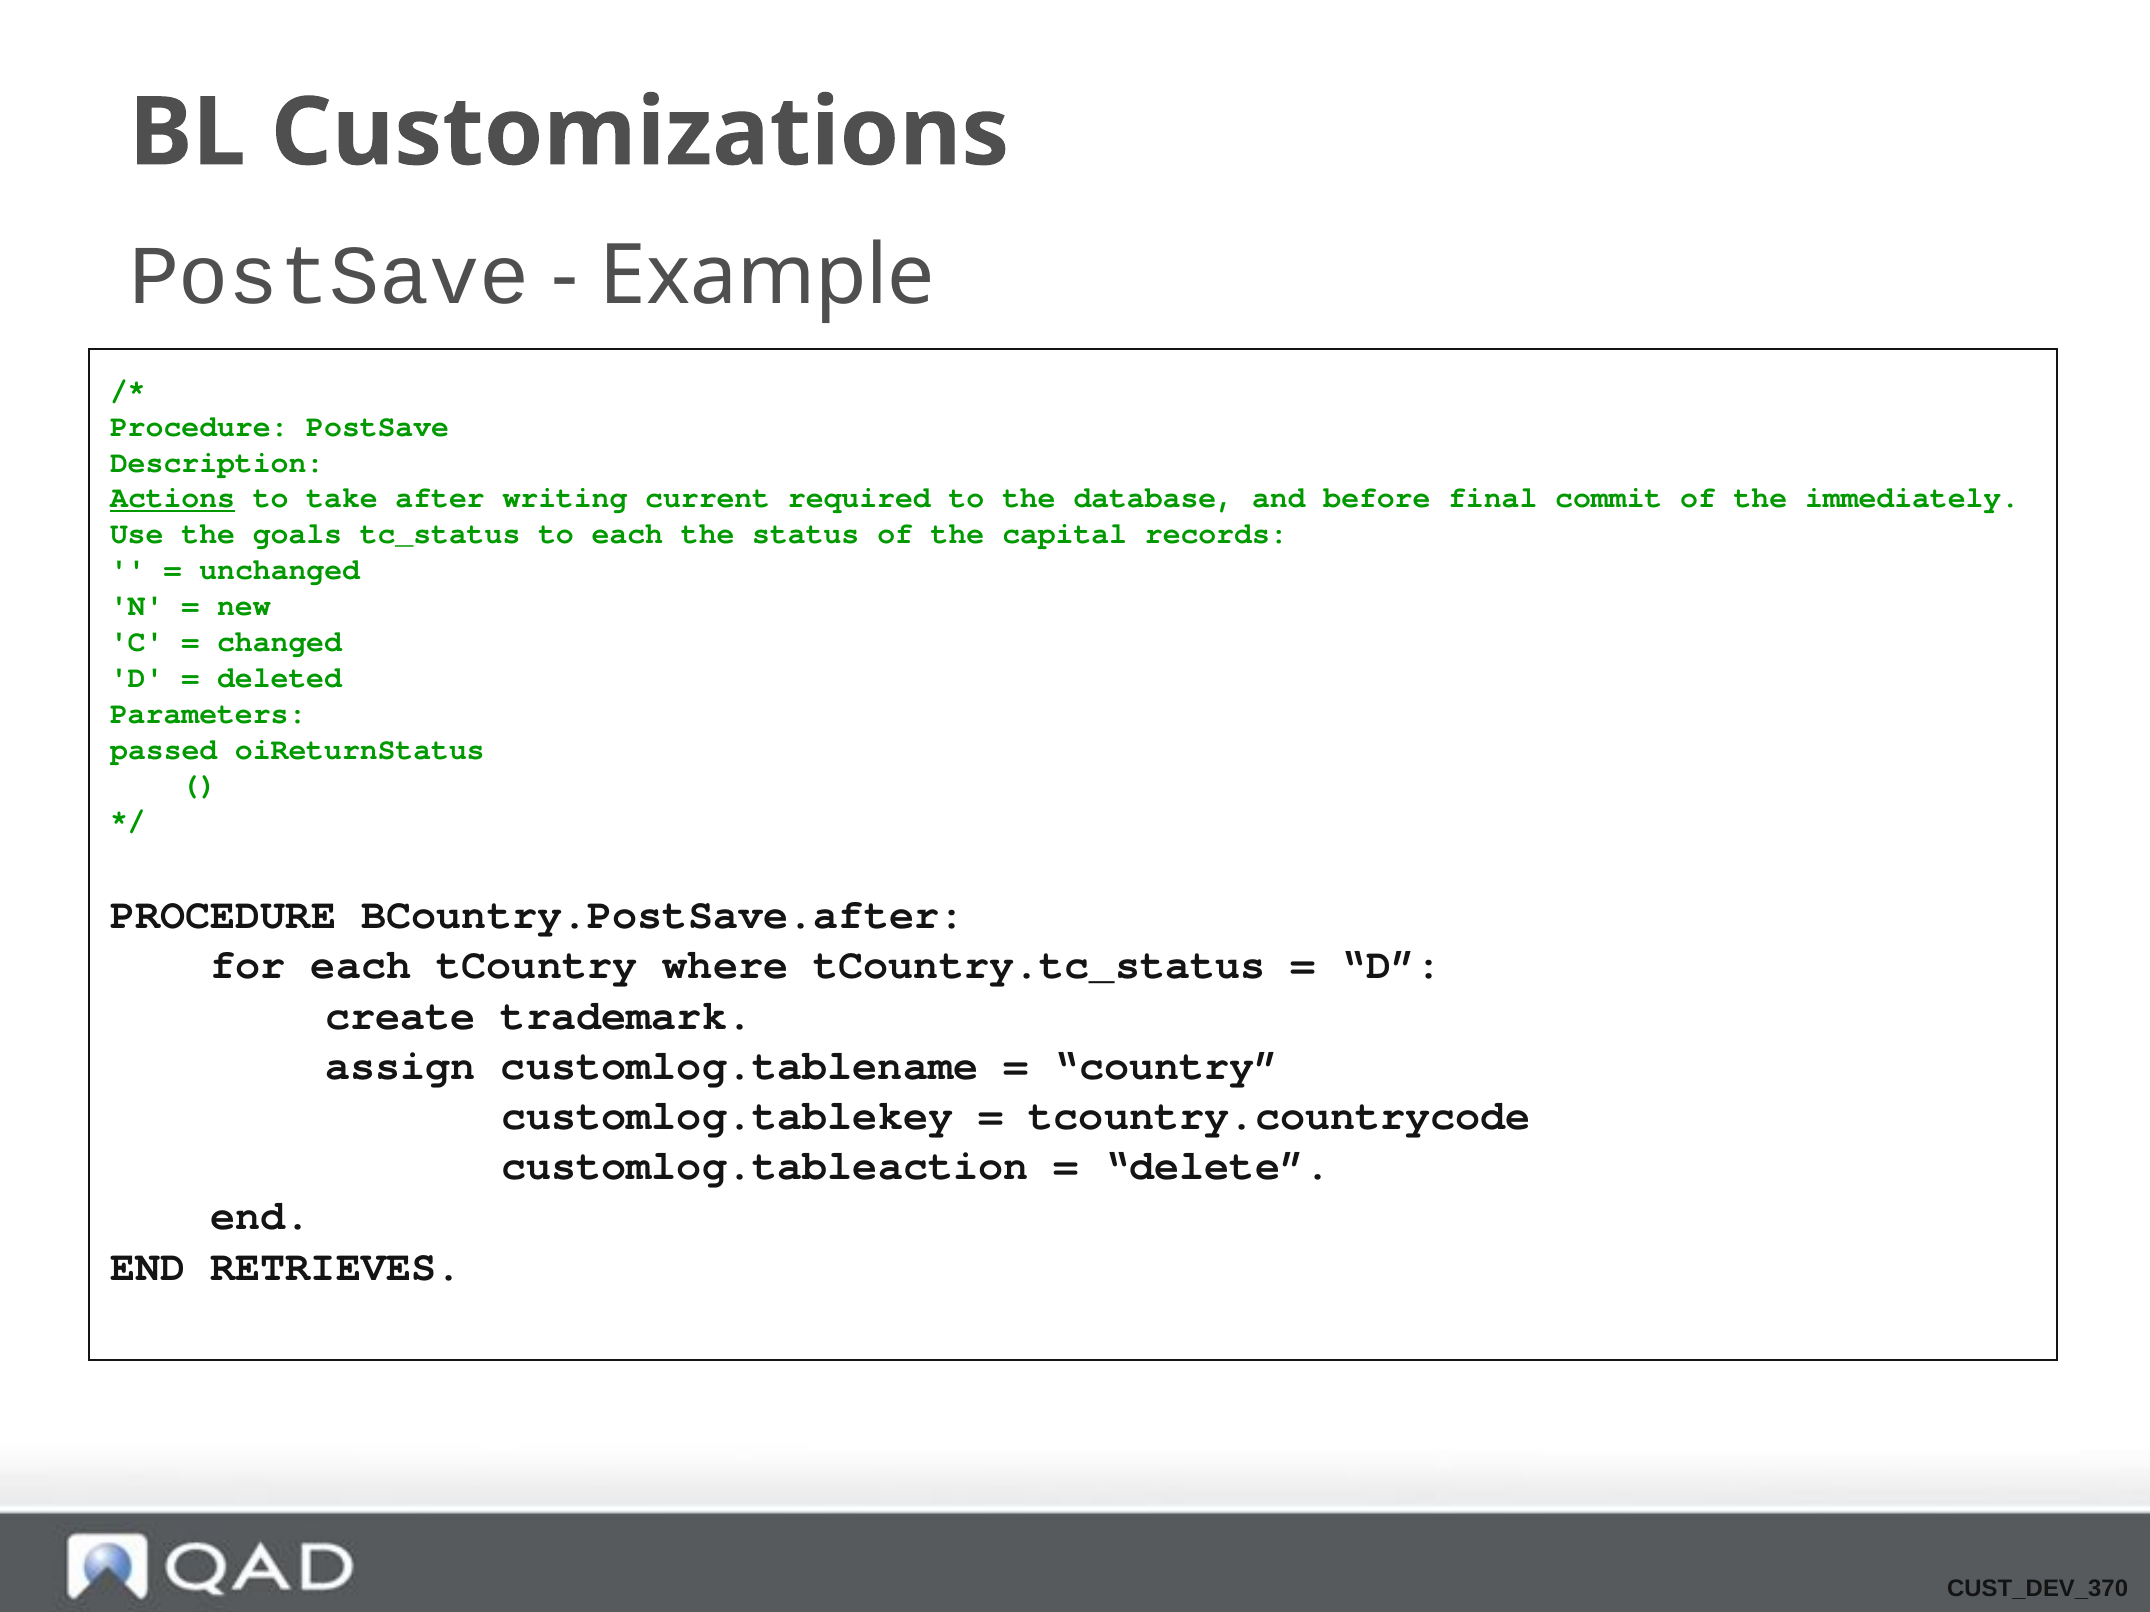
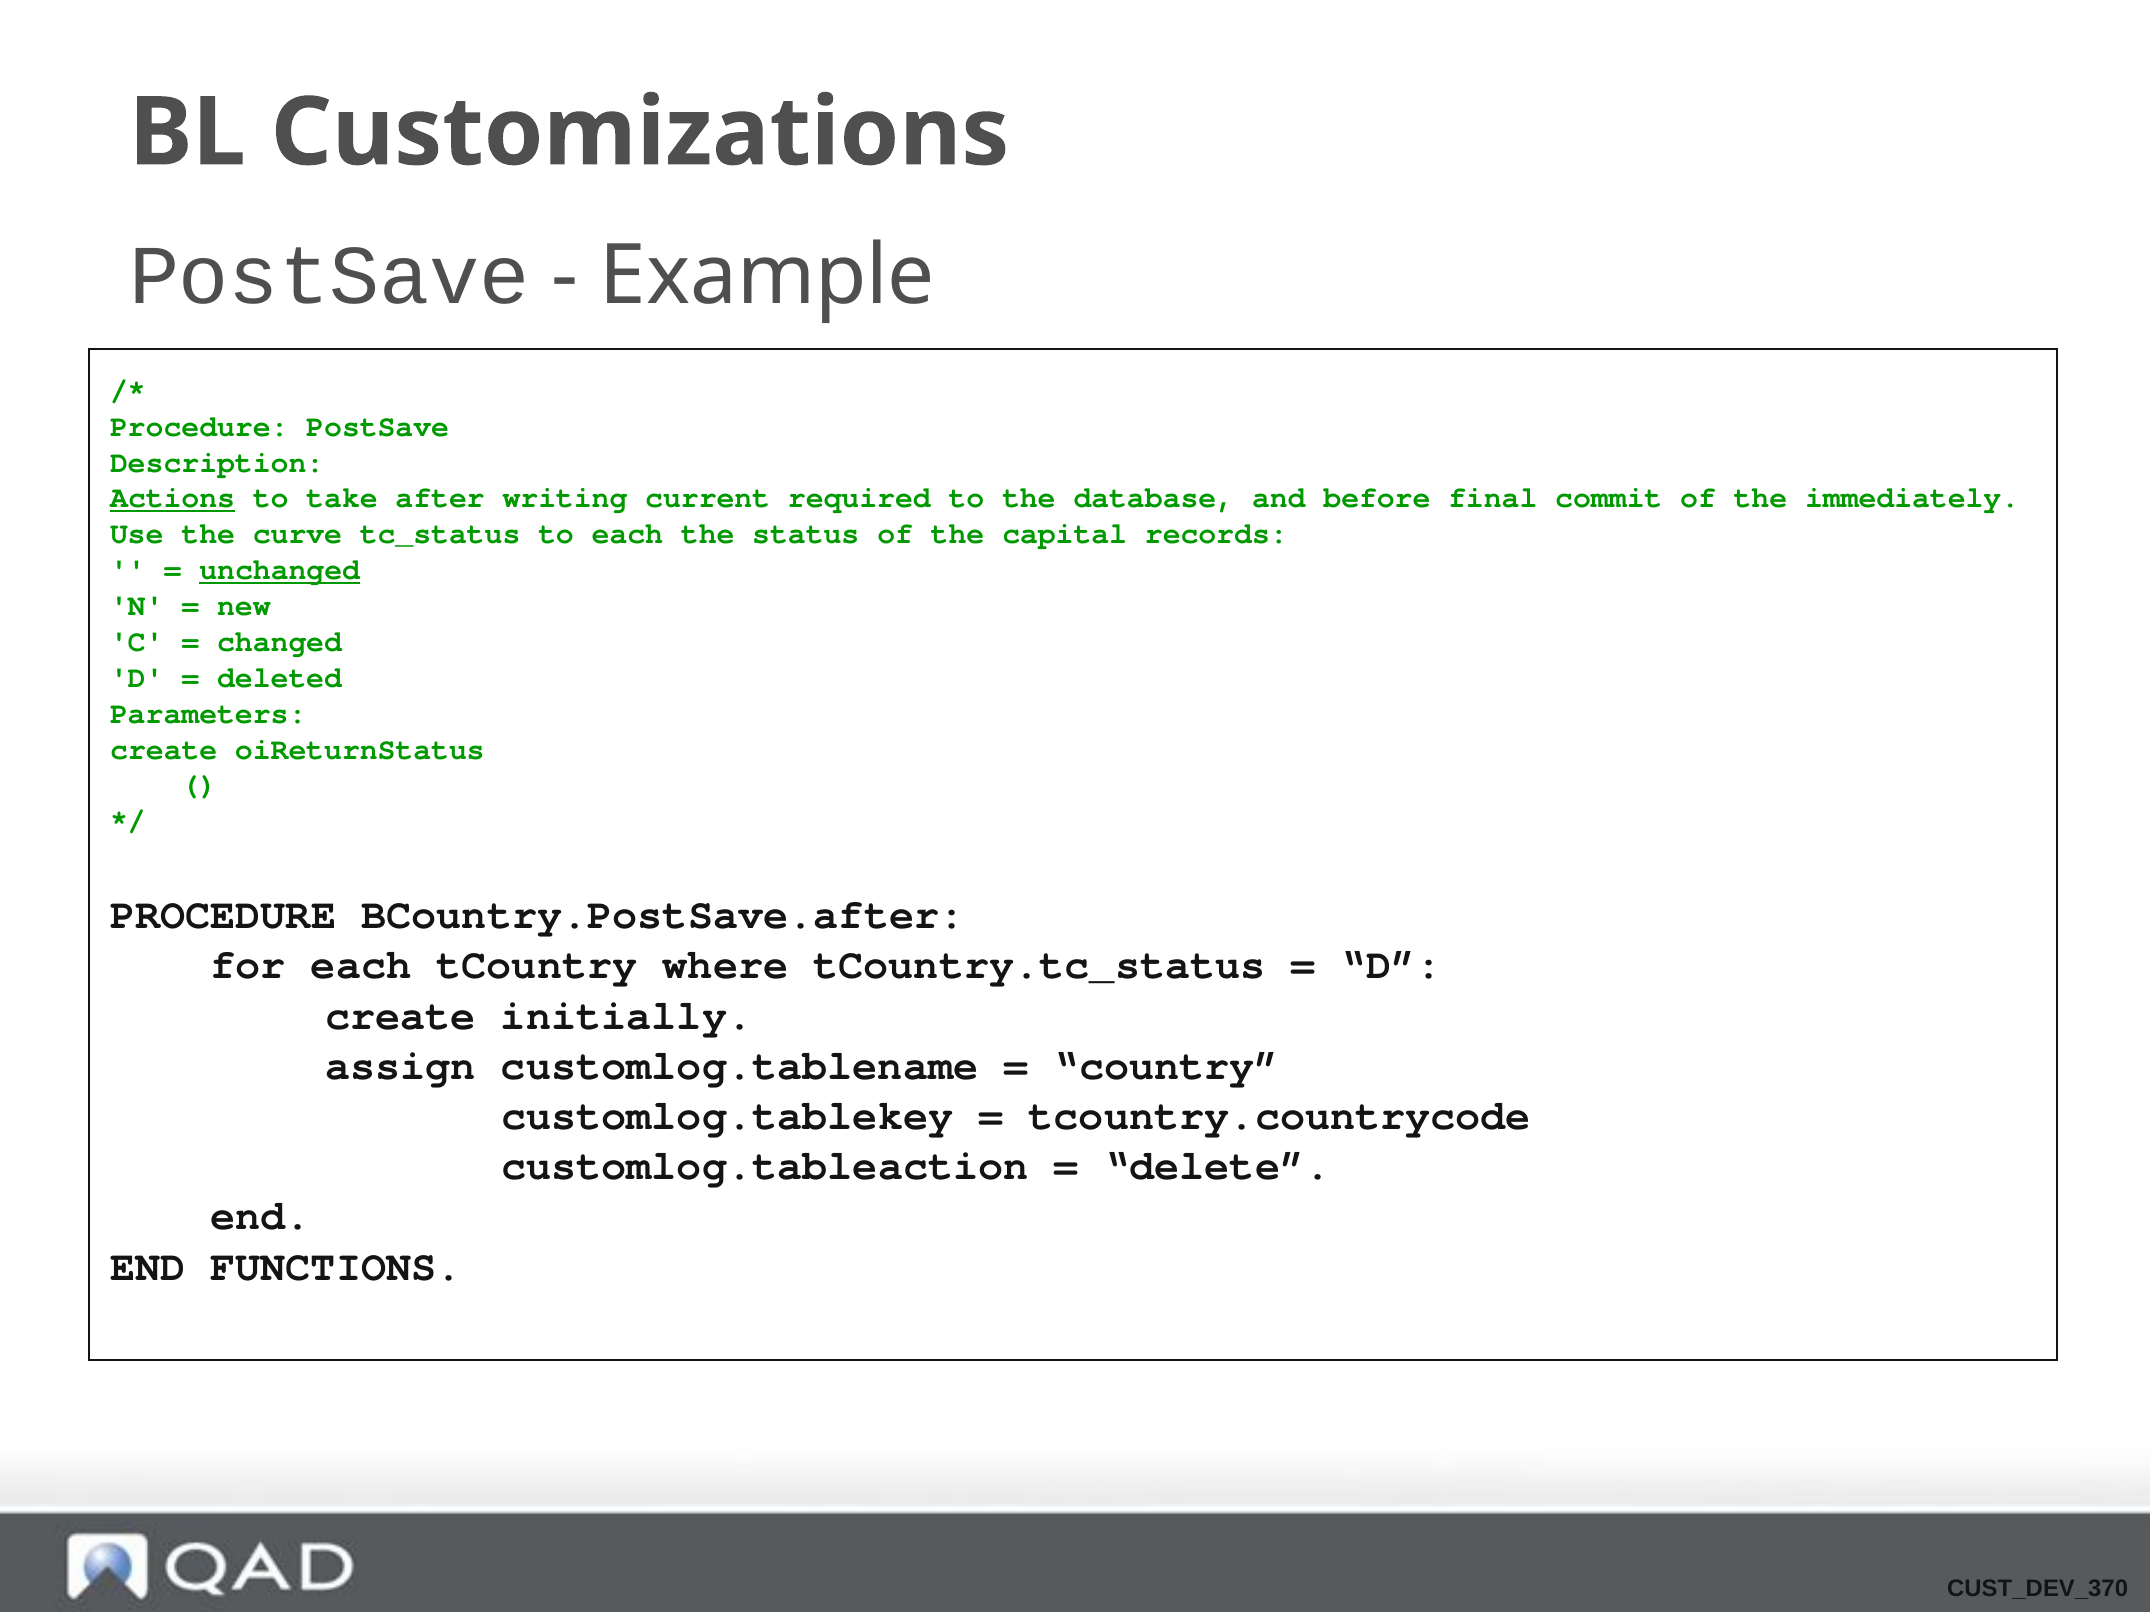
goals: goals -> curve
unchanged at (280, 570) underline: none -> present
passed at (164, 749): passed -> create
trademark: trademark -> initially
RETRIEVES: RETRIEVES -> FUNCTIONS
